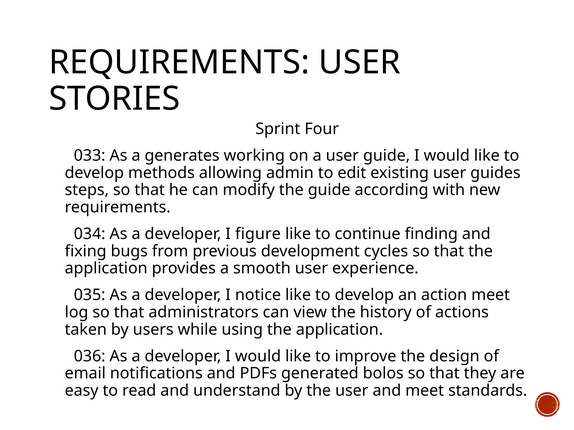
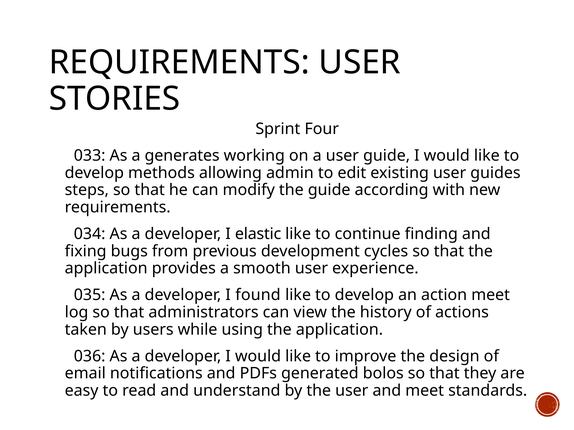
figure: figure -> elastic
notice: notice -> found
